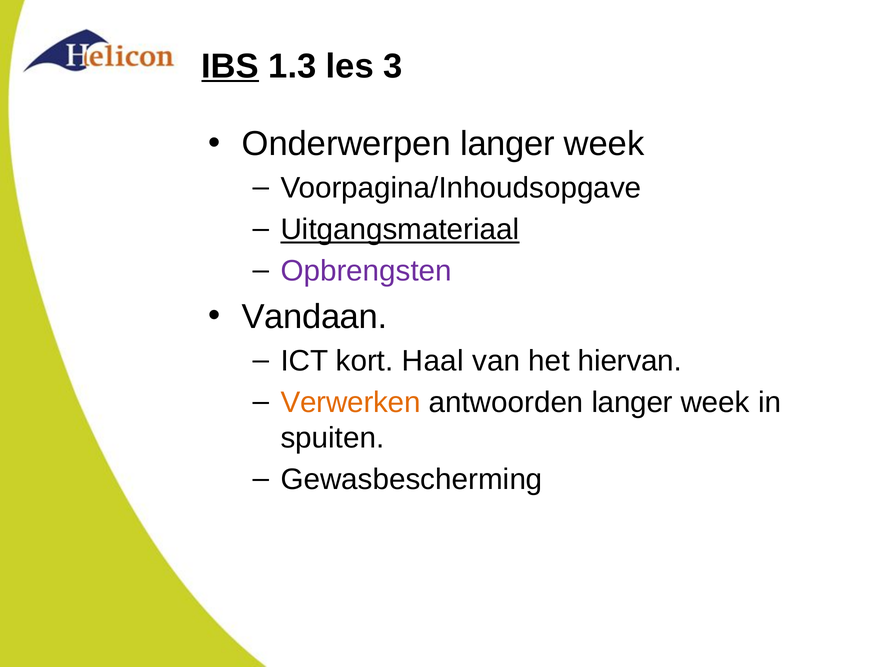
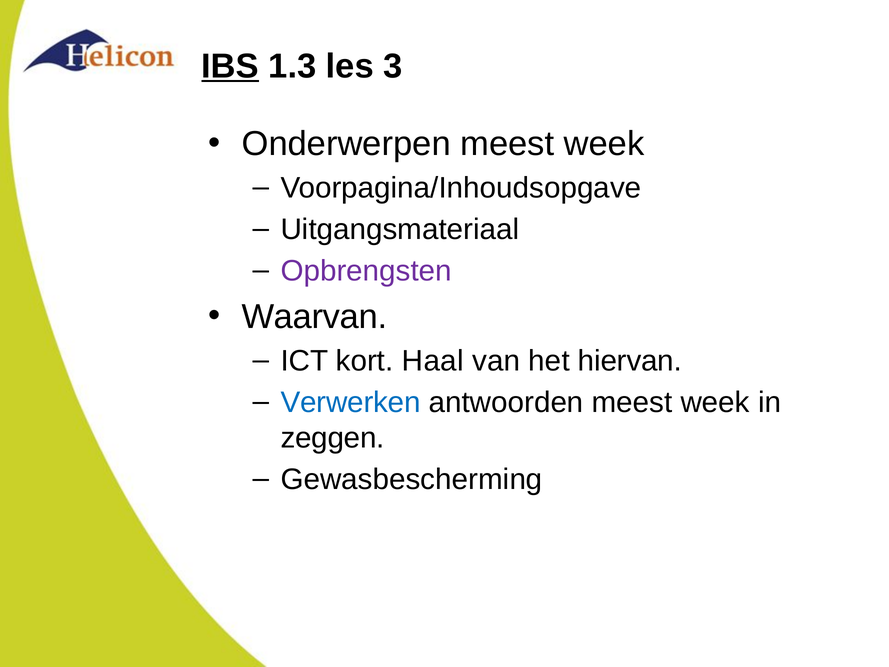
Onderwerpen langer: langer -> meest
Uitgangsmateriaal underline: present -> none
Vandaan: Vandaan -> Waarvan
Verwerken colour: orange -> blue
antwoorden langer: langer -> meest
spuiten: spuiten -> zeggen
